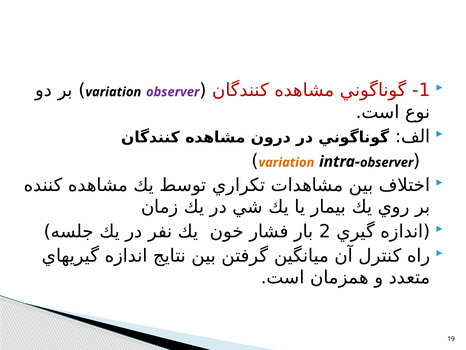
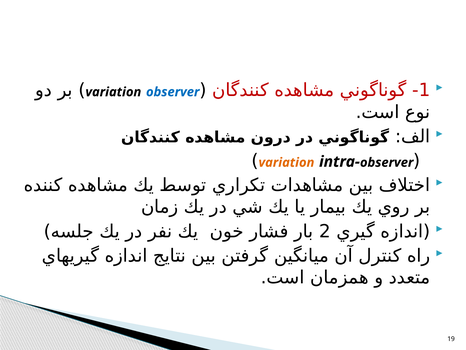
observer colour: purple -> blue
